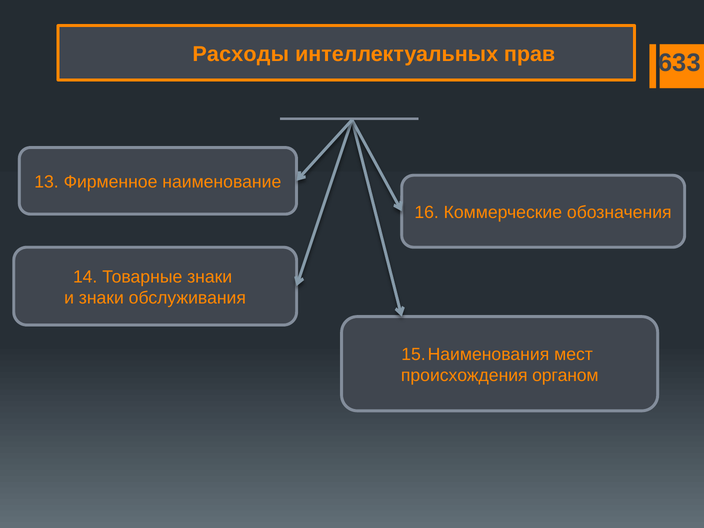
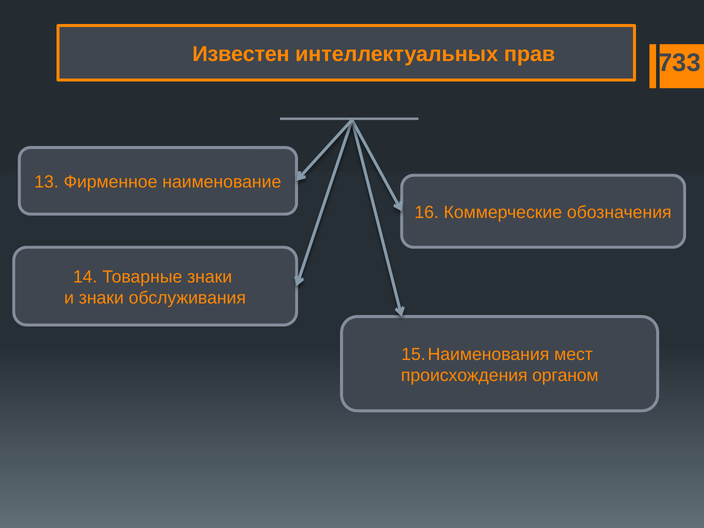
Расходы: Расходы -> Известен
633: 633 -> 733
